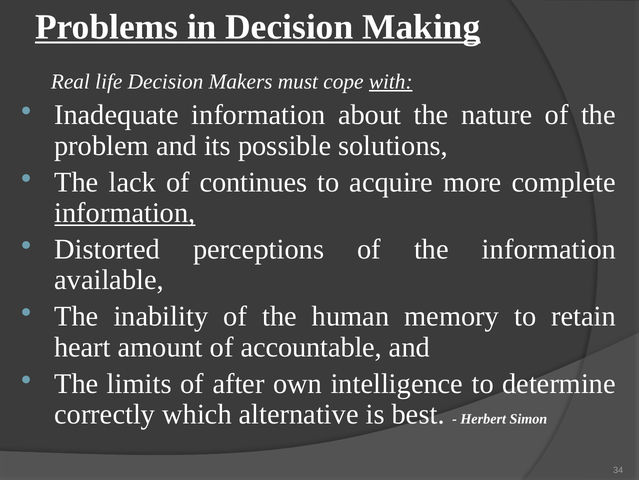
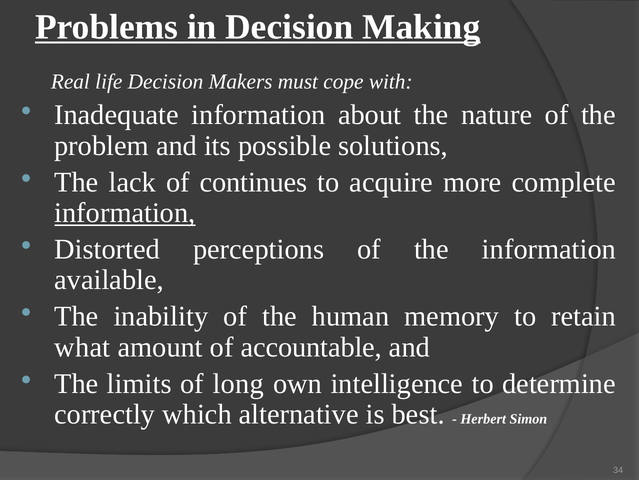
with underline: present -> none
heart: heart -> what
after: after -> long
